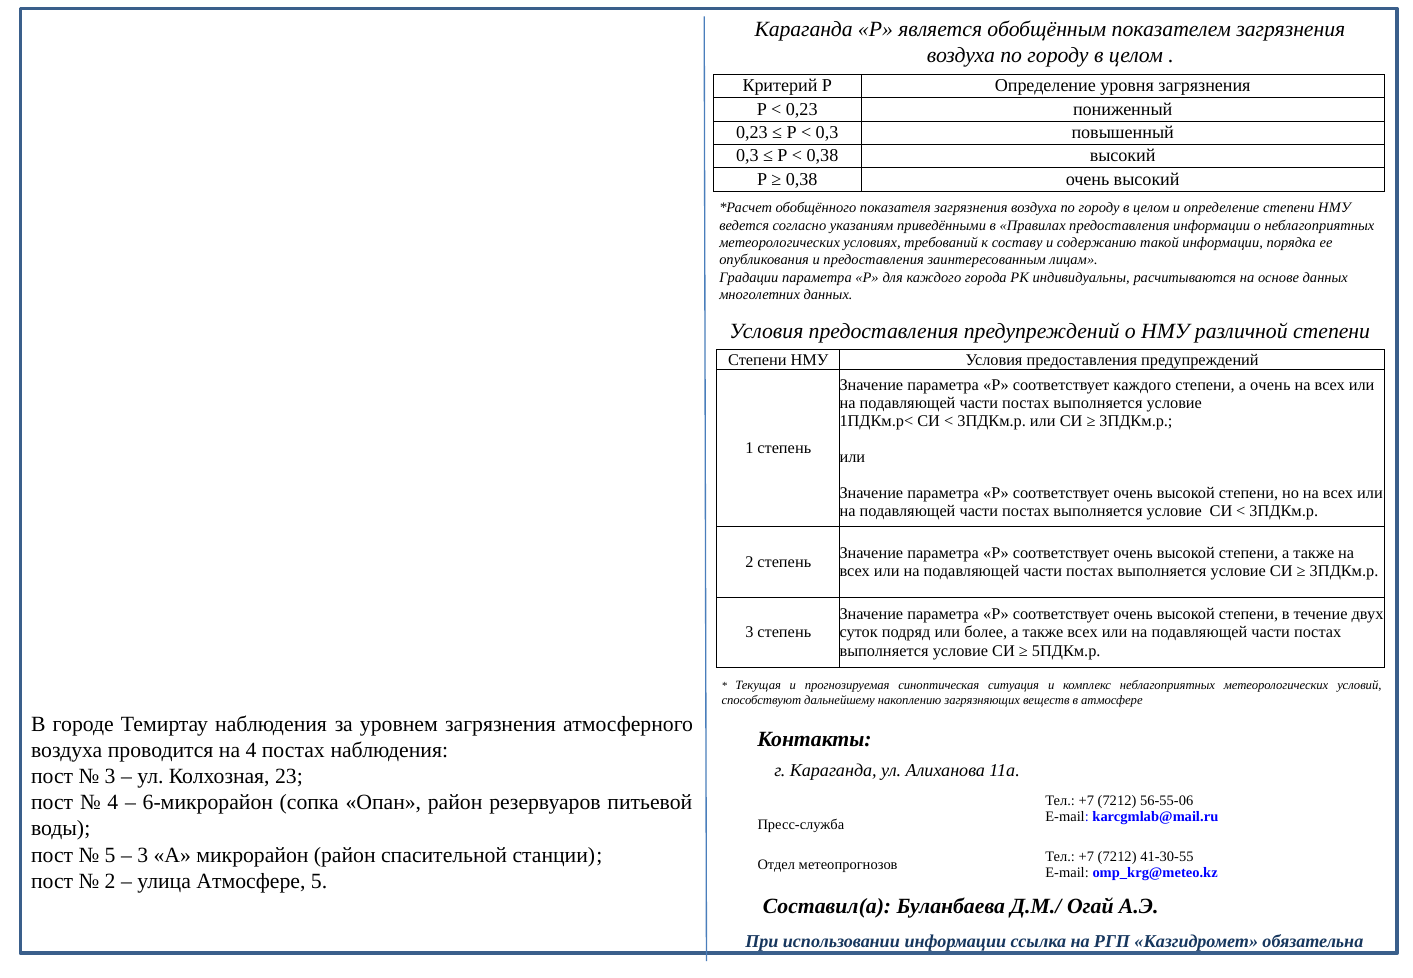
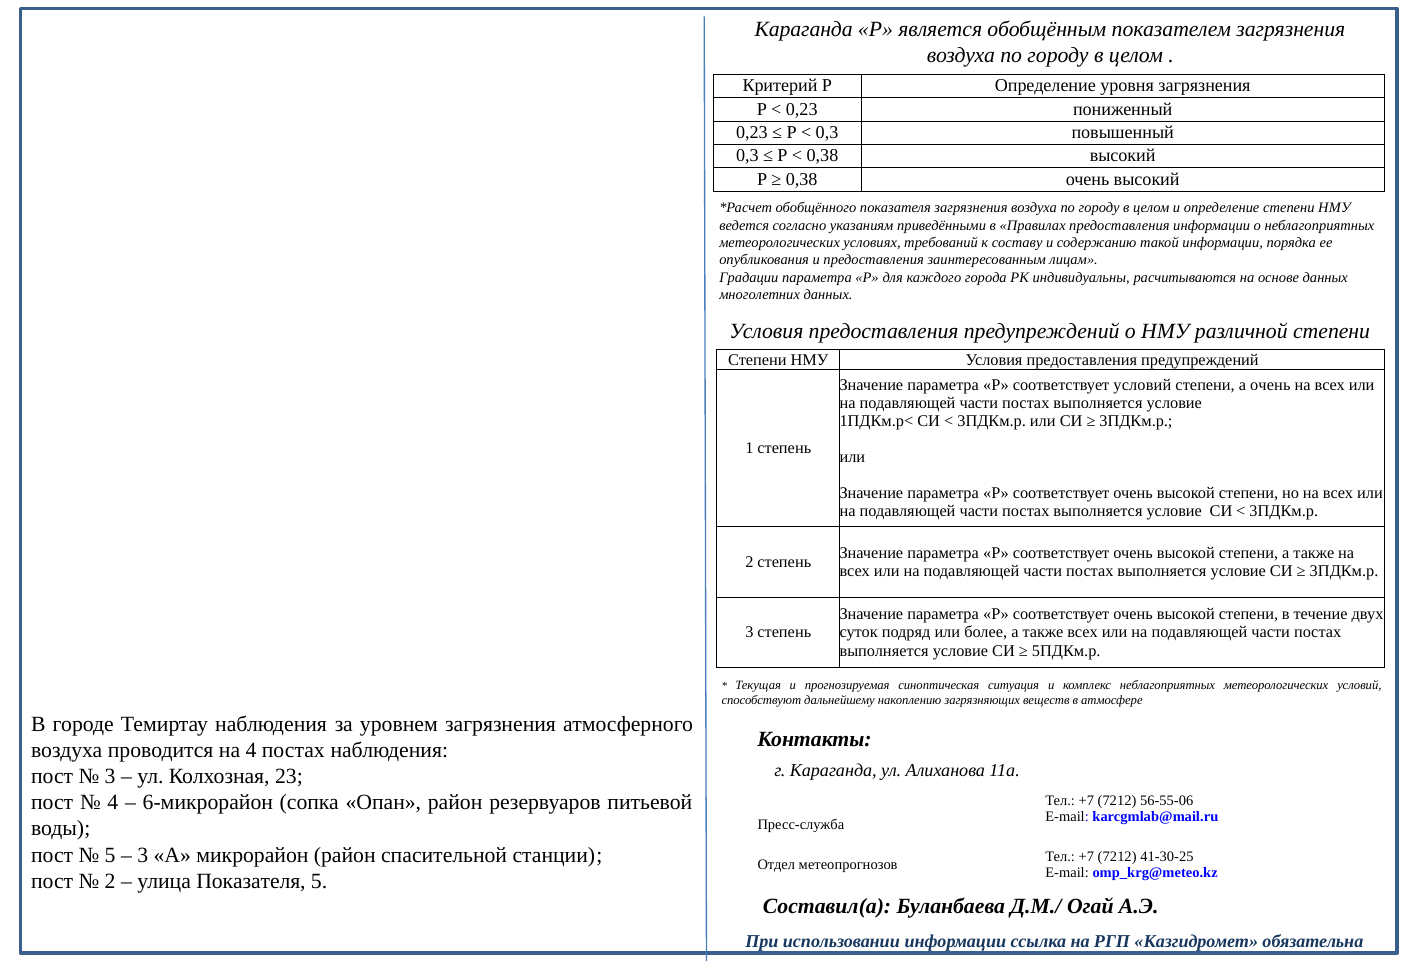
соответствует каждого: каждого -> условий
41-30-55: 41-30-55 -> 41-30-25
улица Атмосфере: Атмосфере -> Показателя
